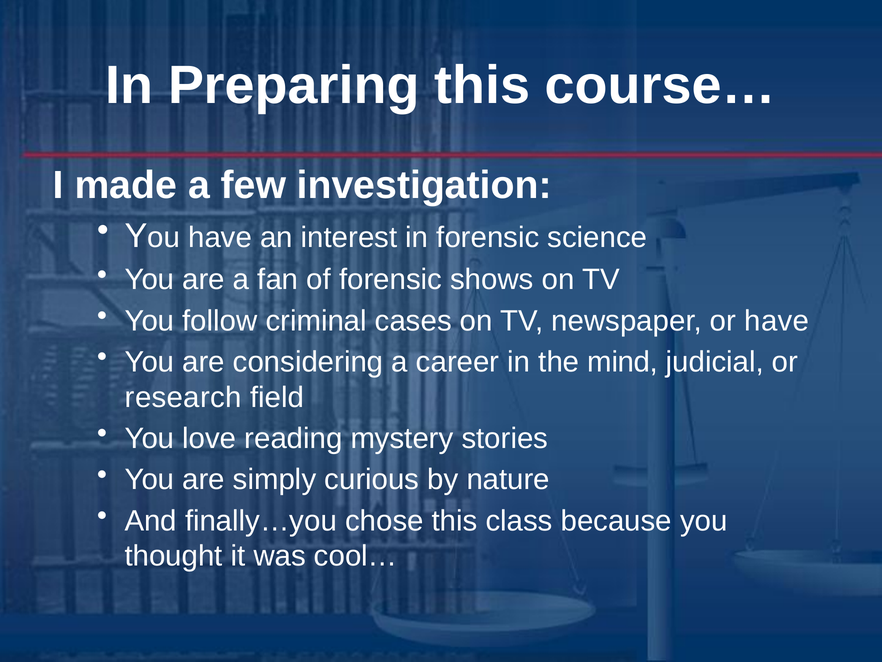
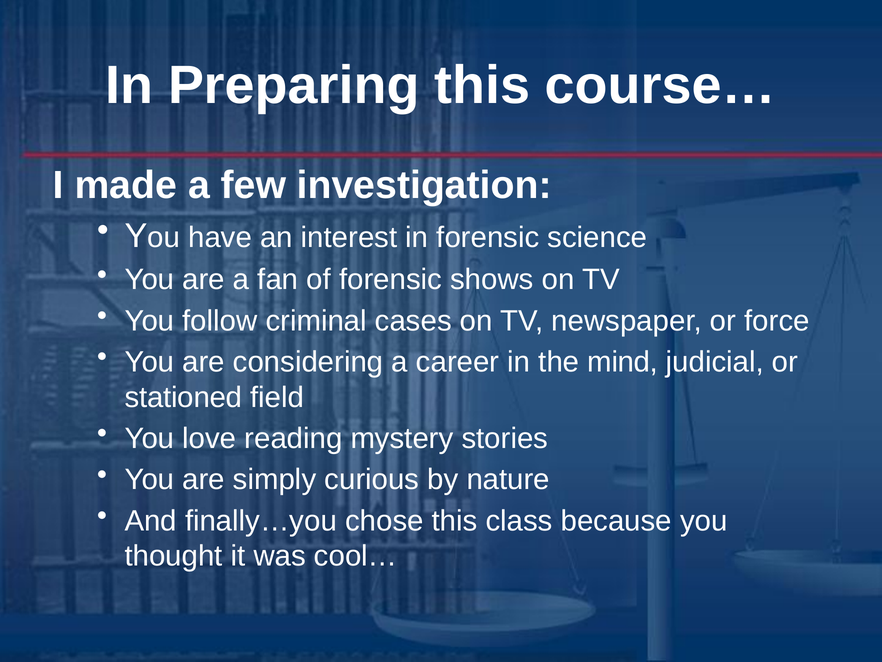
or have: have -> force
research: research -> stationed
